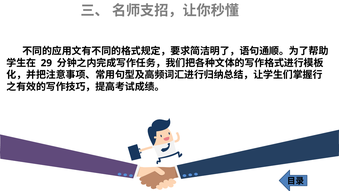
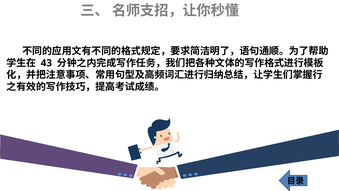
29: 29 -> 43
